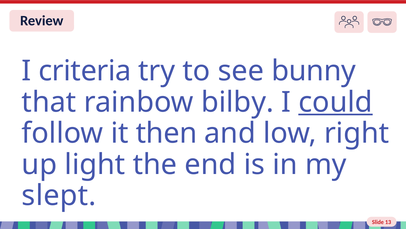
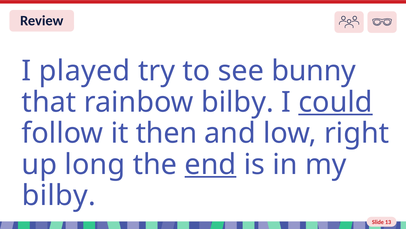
criteria: criteria -> played
light: light -> long
end underline: none -> present
slept at (59, 195): slept -> bilby
